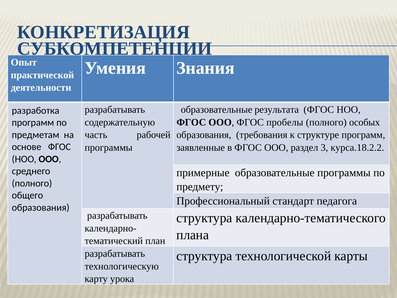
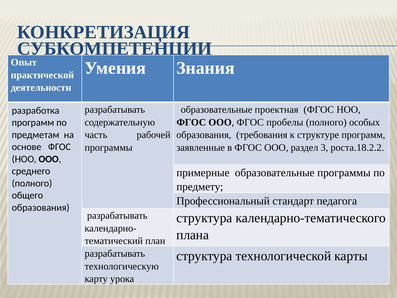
результата: результата -> проектная
курса.18.2.2: курса.18.2.2 -> роста.18.2.2
